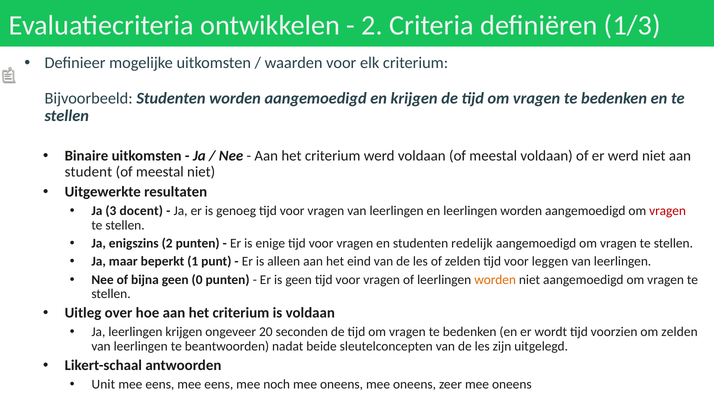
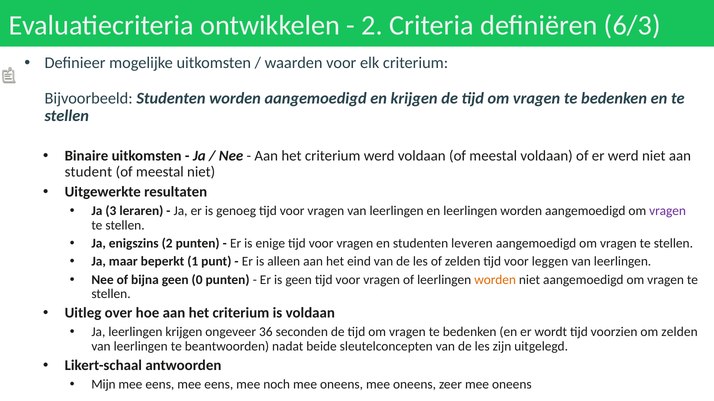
1/3: 1/3 -> 6/3
docent: docent -> leraren
vragen at (668, 211) colour: red -> purple
redelijk: redelijk -> leveren
20: 20 -> 36
Unit: Unit -> Mijn
